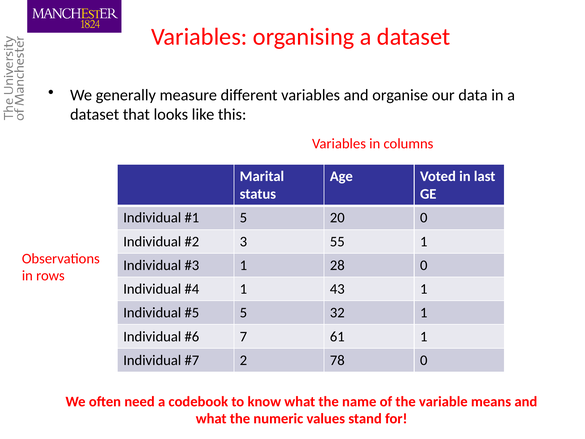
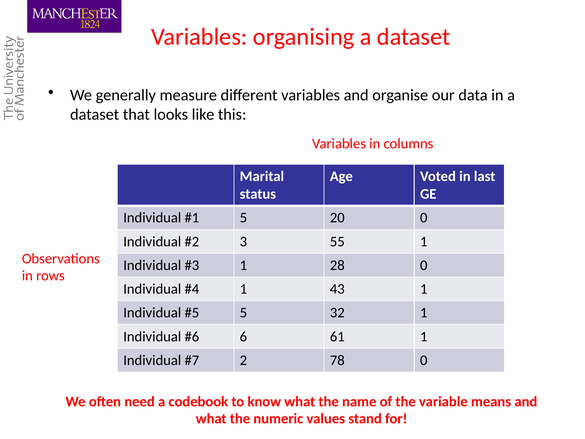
7: 7 -> 6
